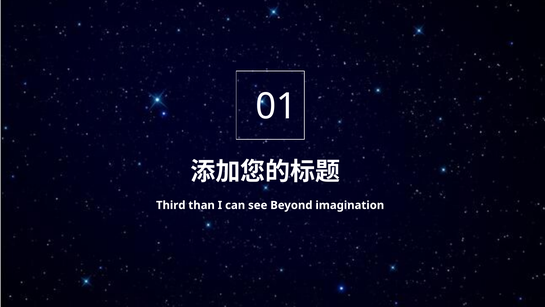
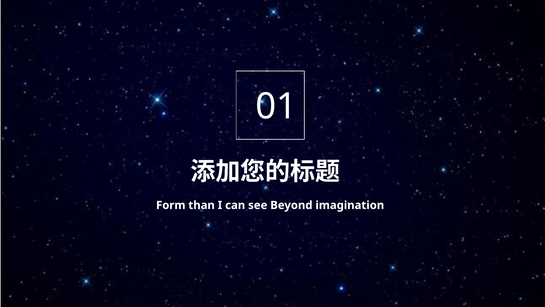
Third: Third -> Form
